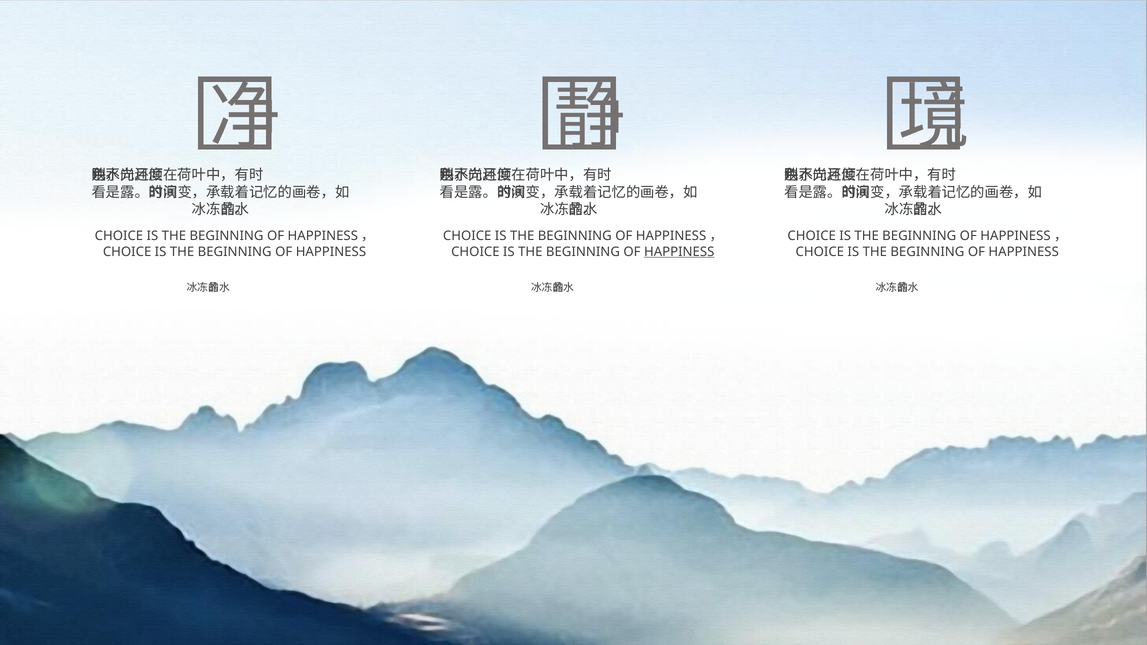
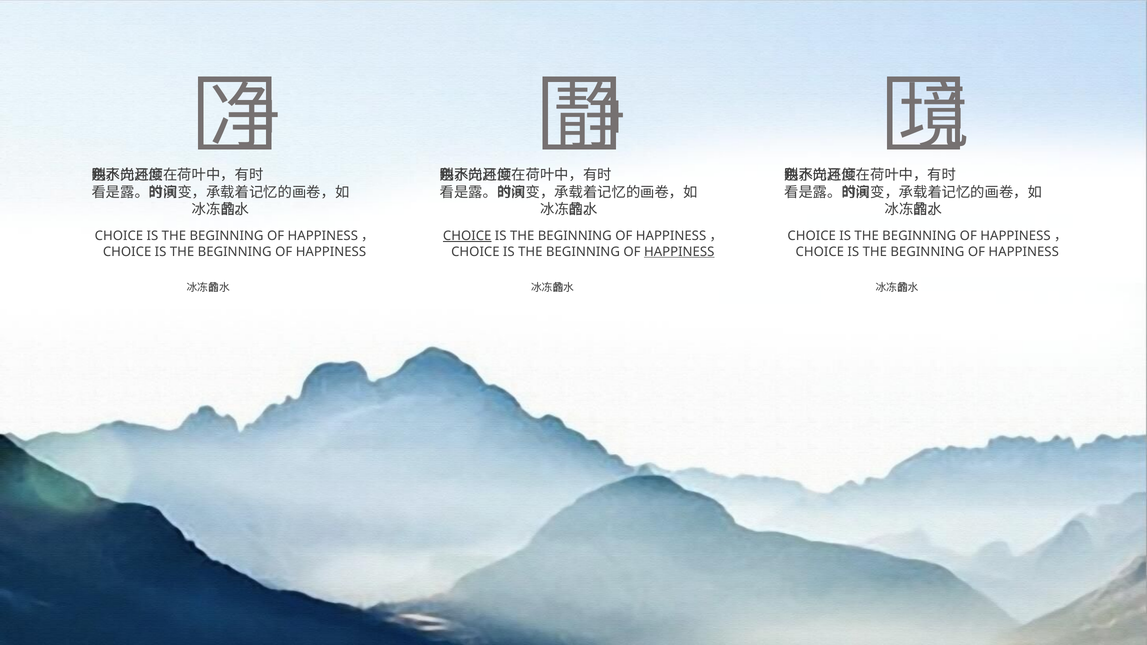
CHOICE at (467, 236) underline: none -> present
